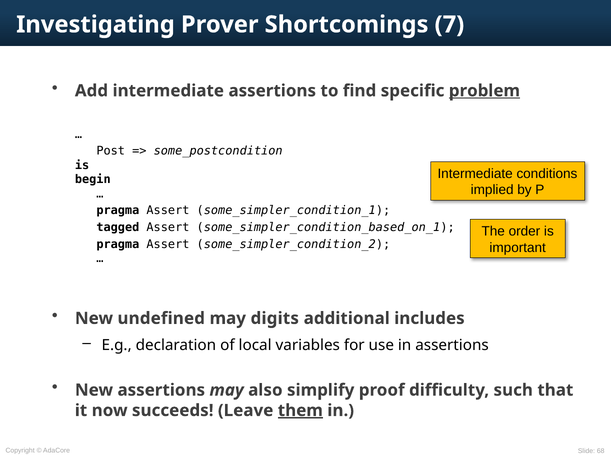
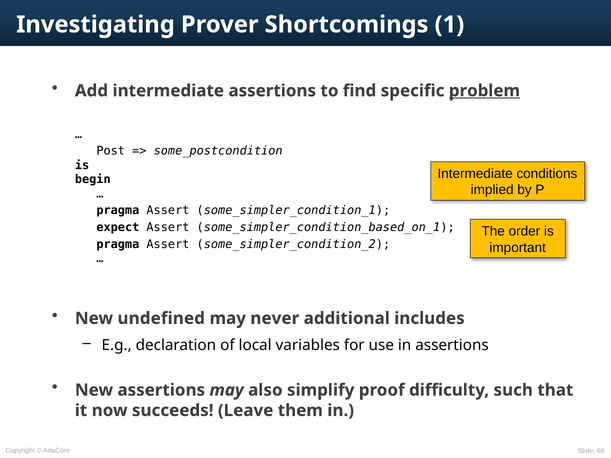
7: 7 -> 1
tagged: tagged -> expect
digits: digits -> never
them underline: present -> none
